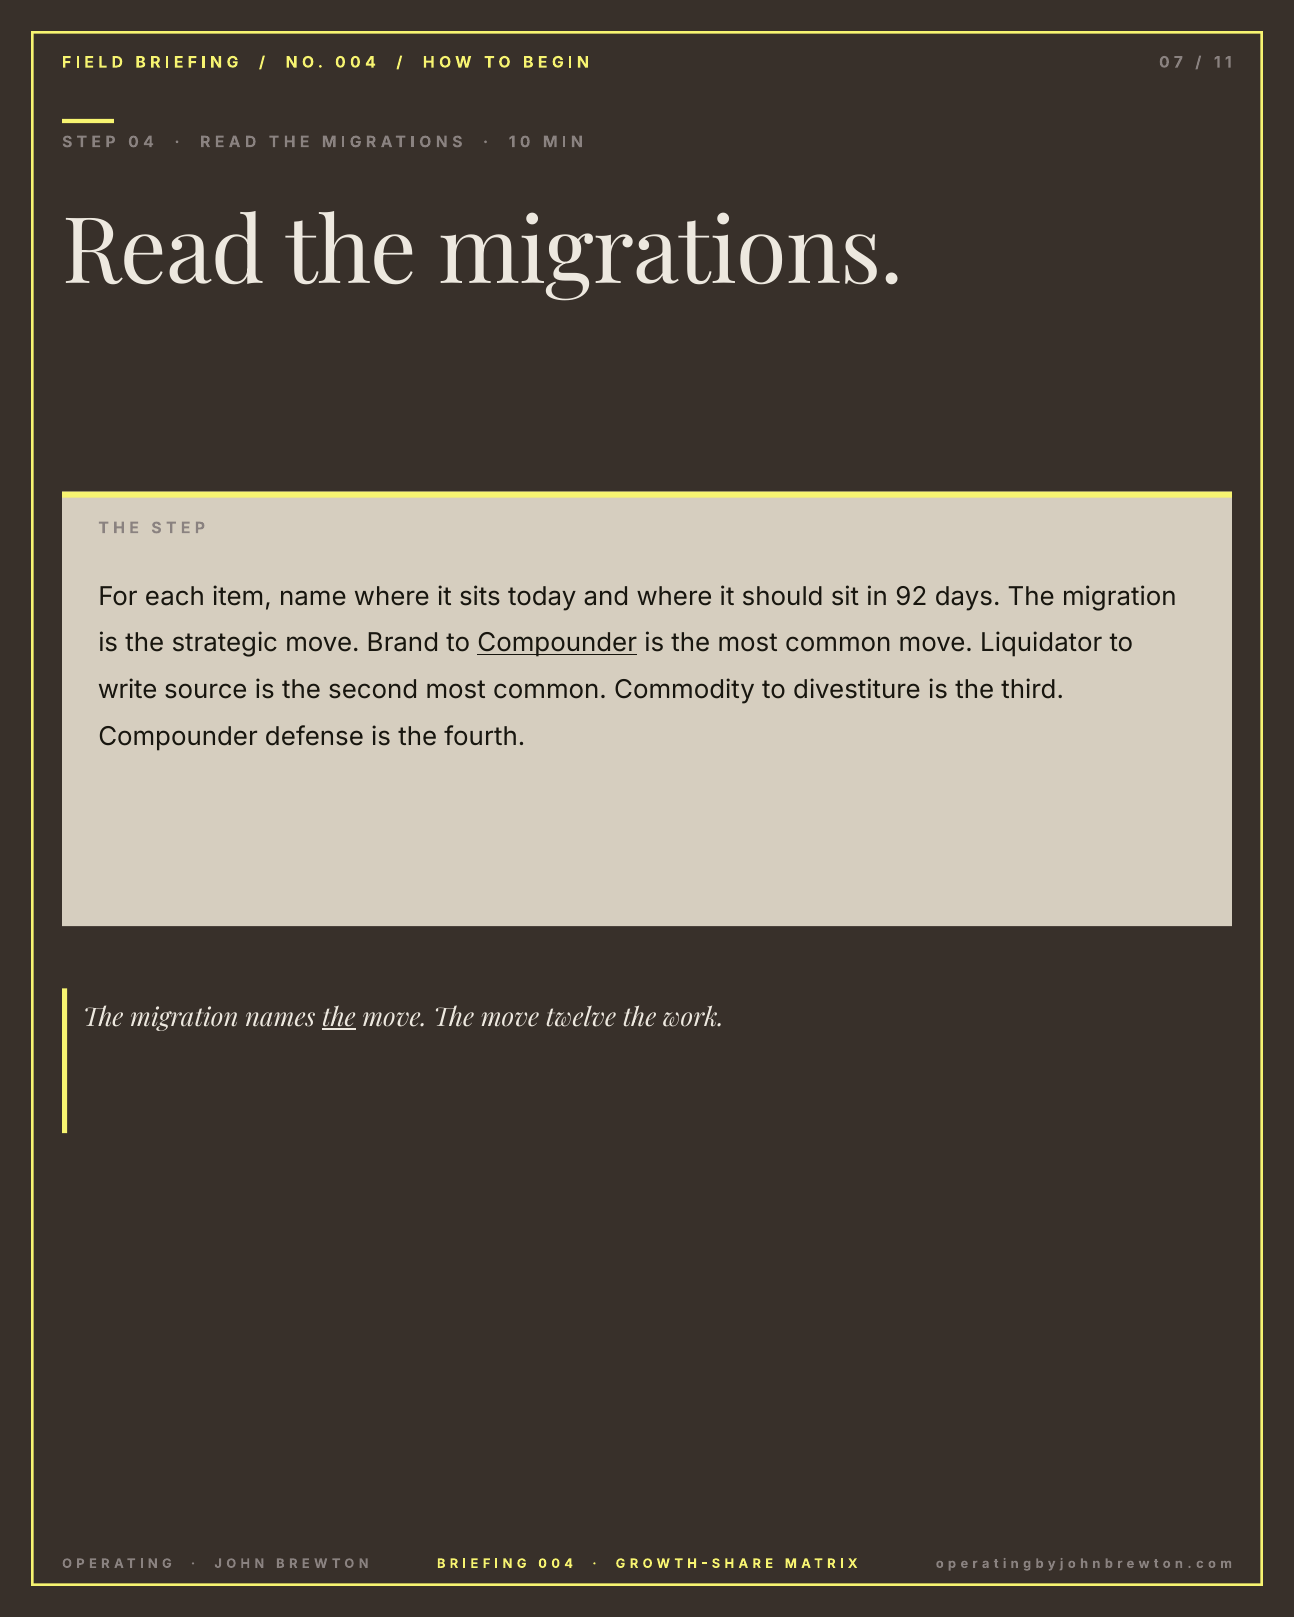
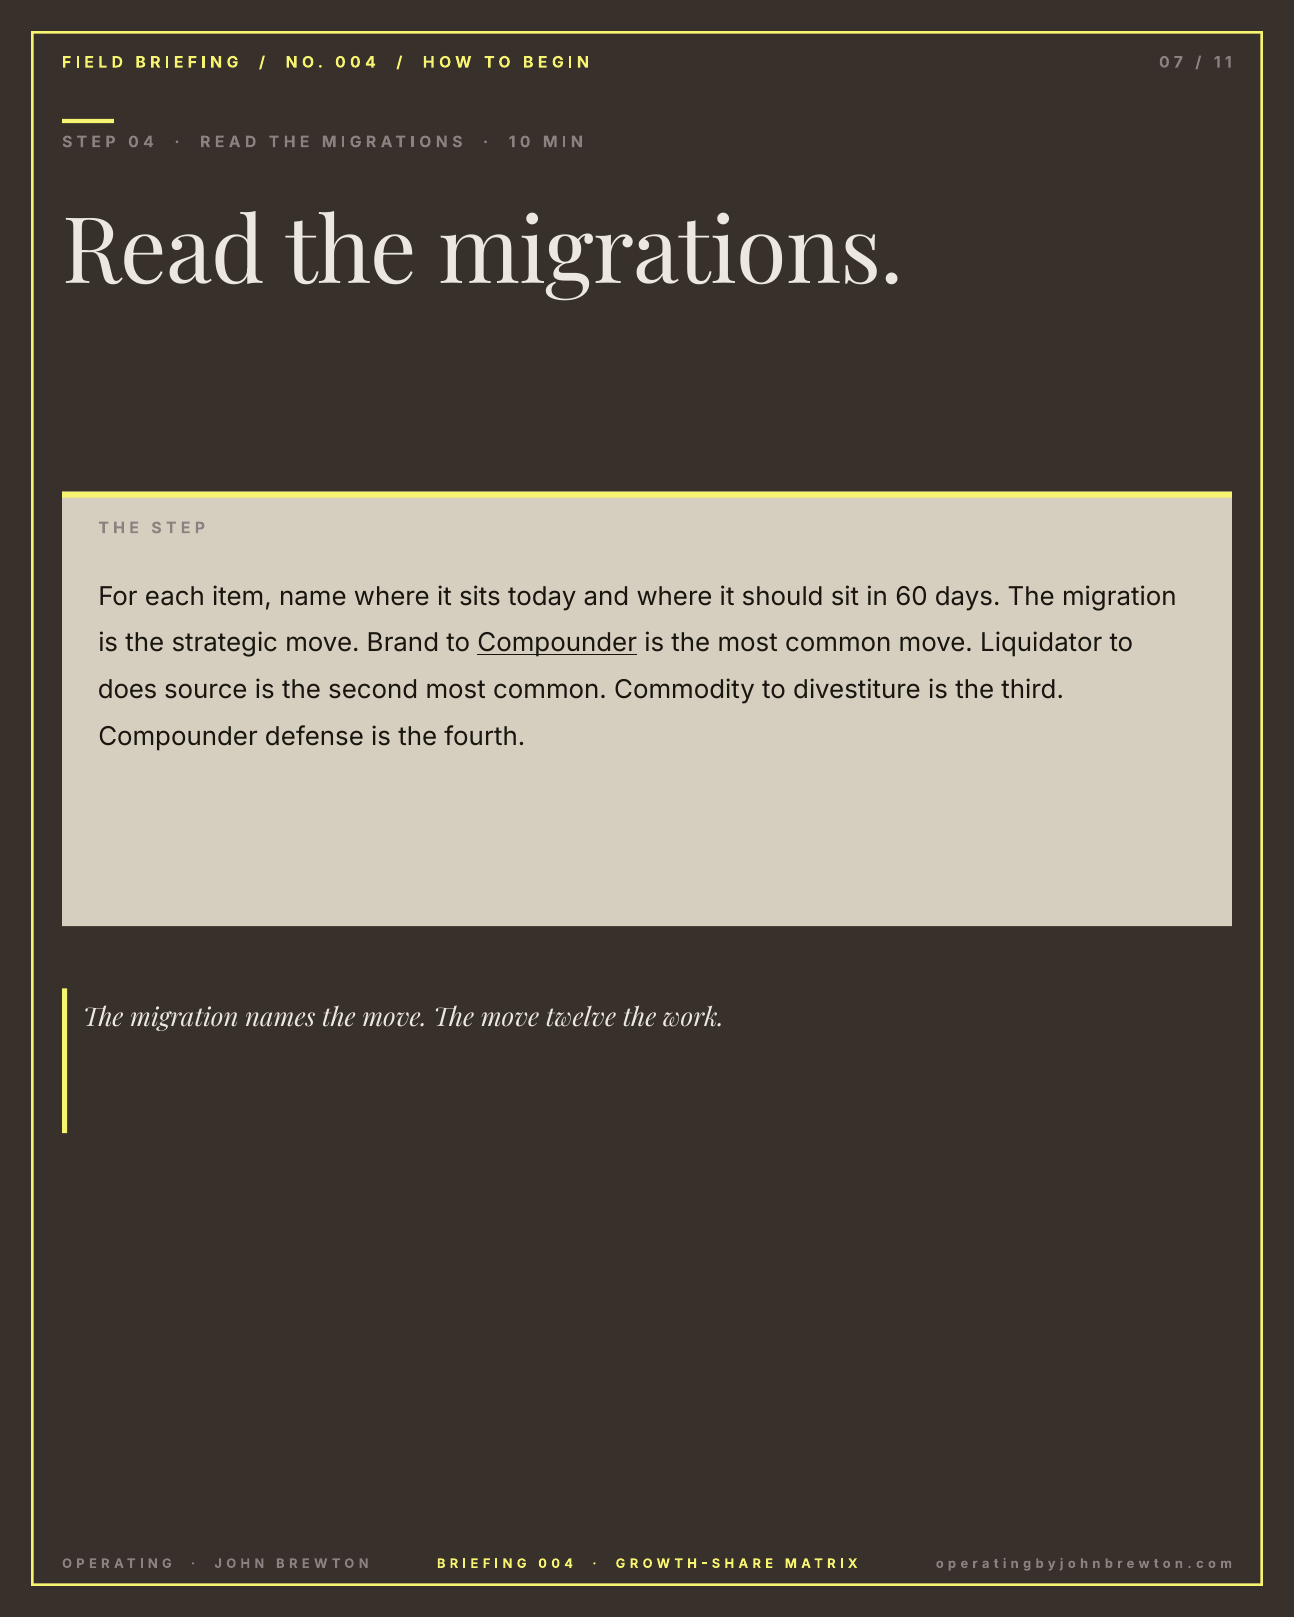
92: 92 -> 60
write: write -> does
the at (339, 1018) underline: present -> none
